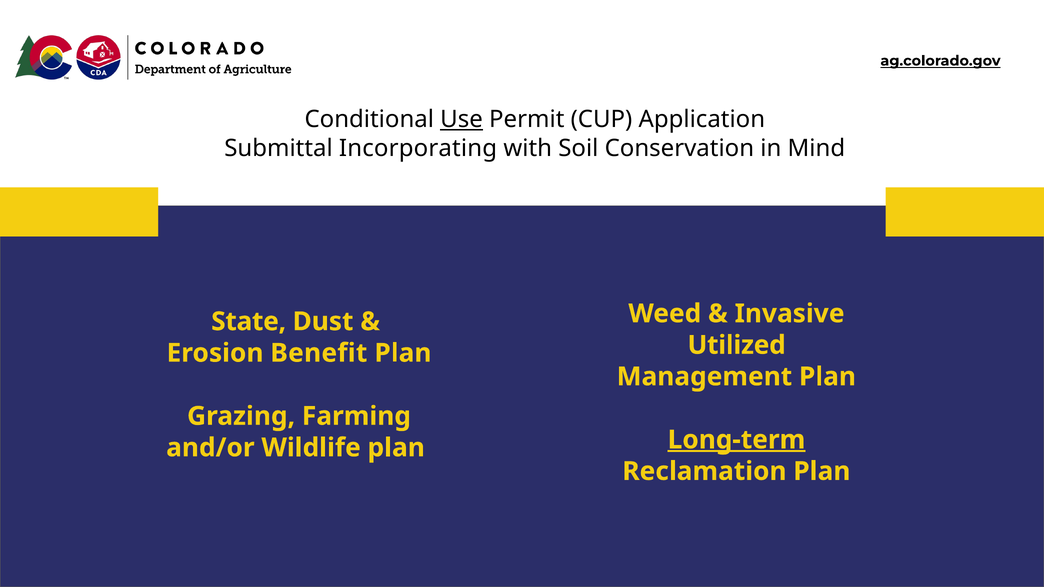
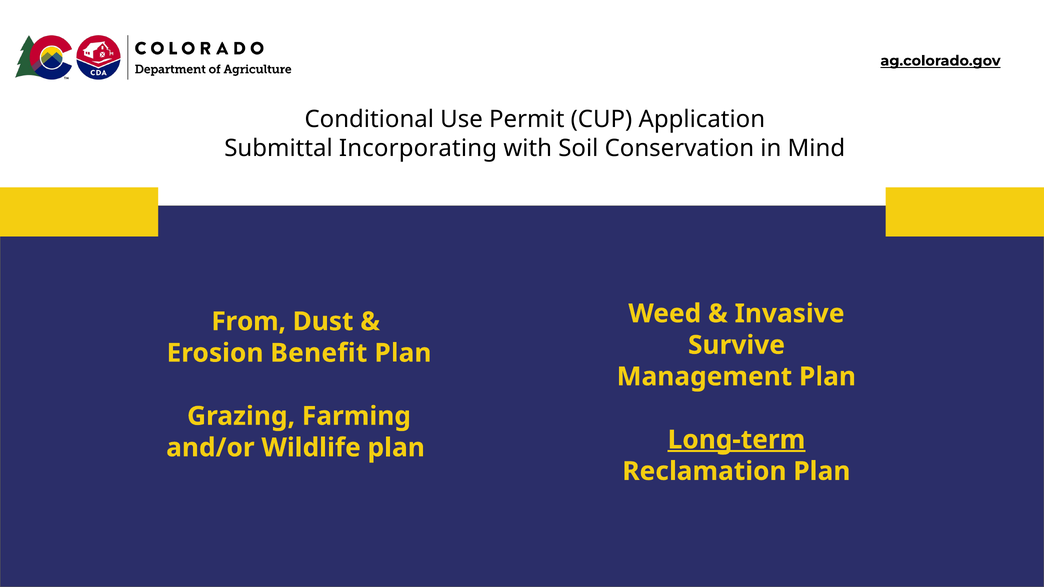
Use underline: present -> none
State: State -> From
Utilized: Utilized -> Survive
